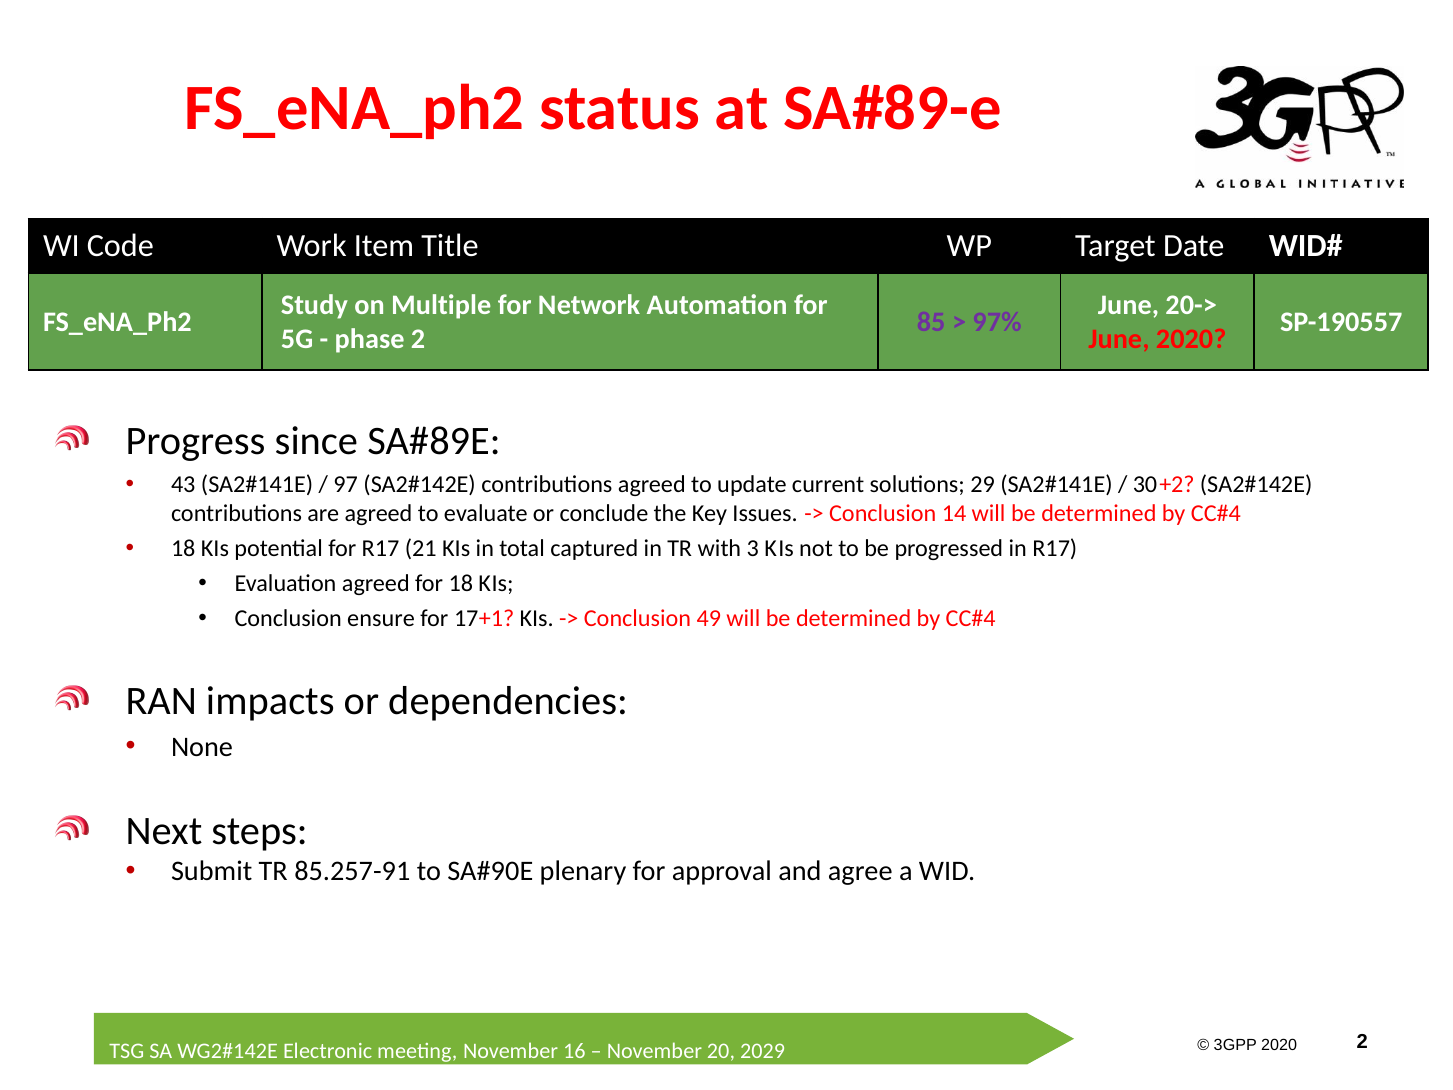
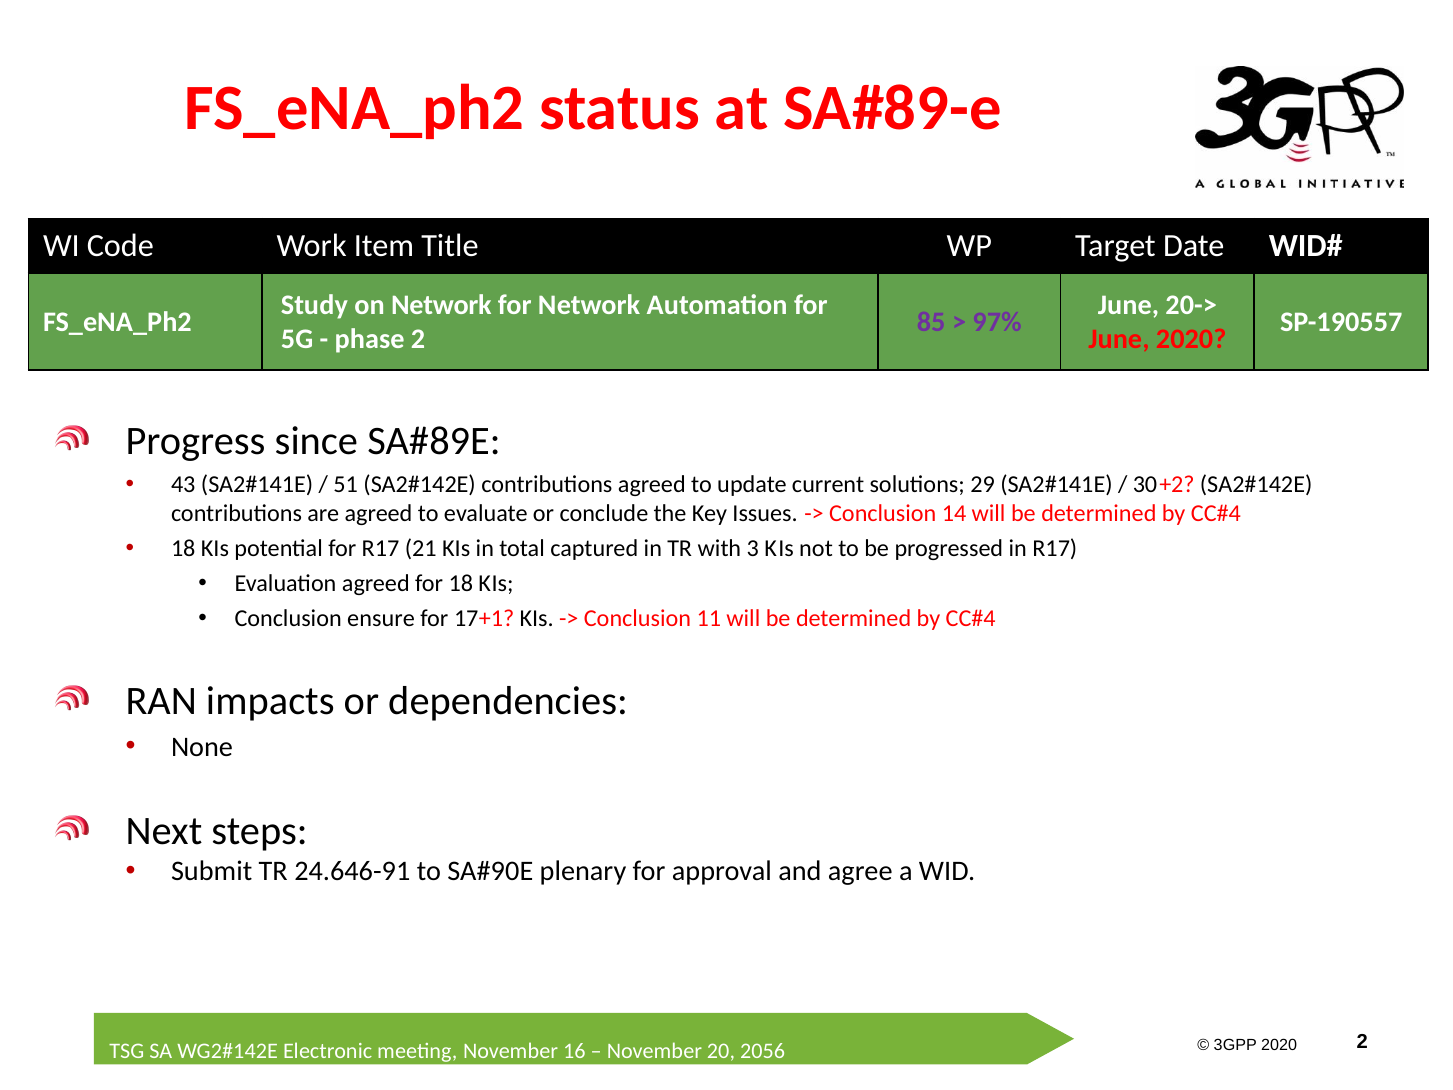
on Multiple: Multiple -> Network
97: 97 -> 51
49: 49 -> 11
85.257-91: 85.257-91 -> 24.646-91
2029: 2029 -> 2056
